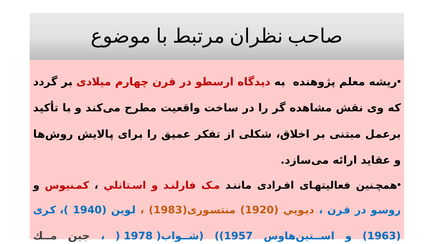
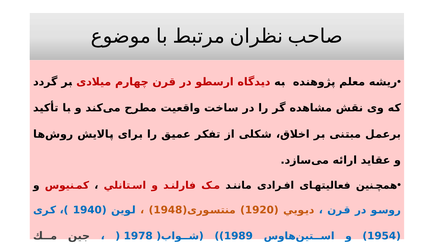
1983: 1983 -> 1948
1957: 1957 -> 1989
1963: 1963 -> 1954
